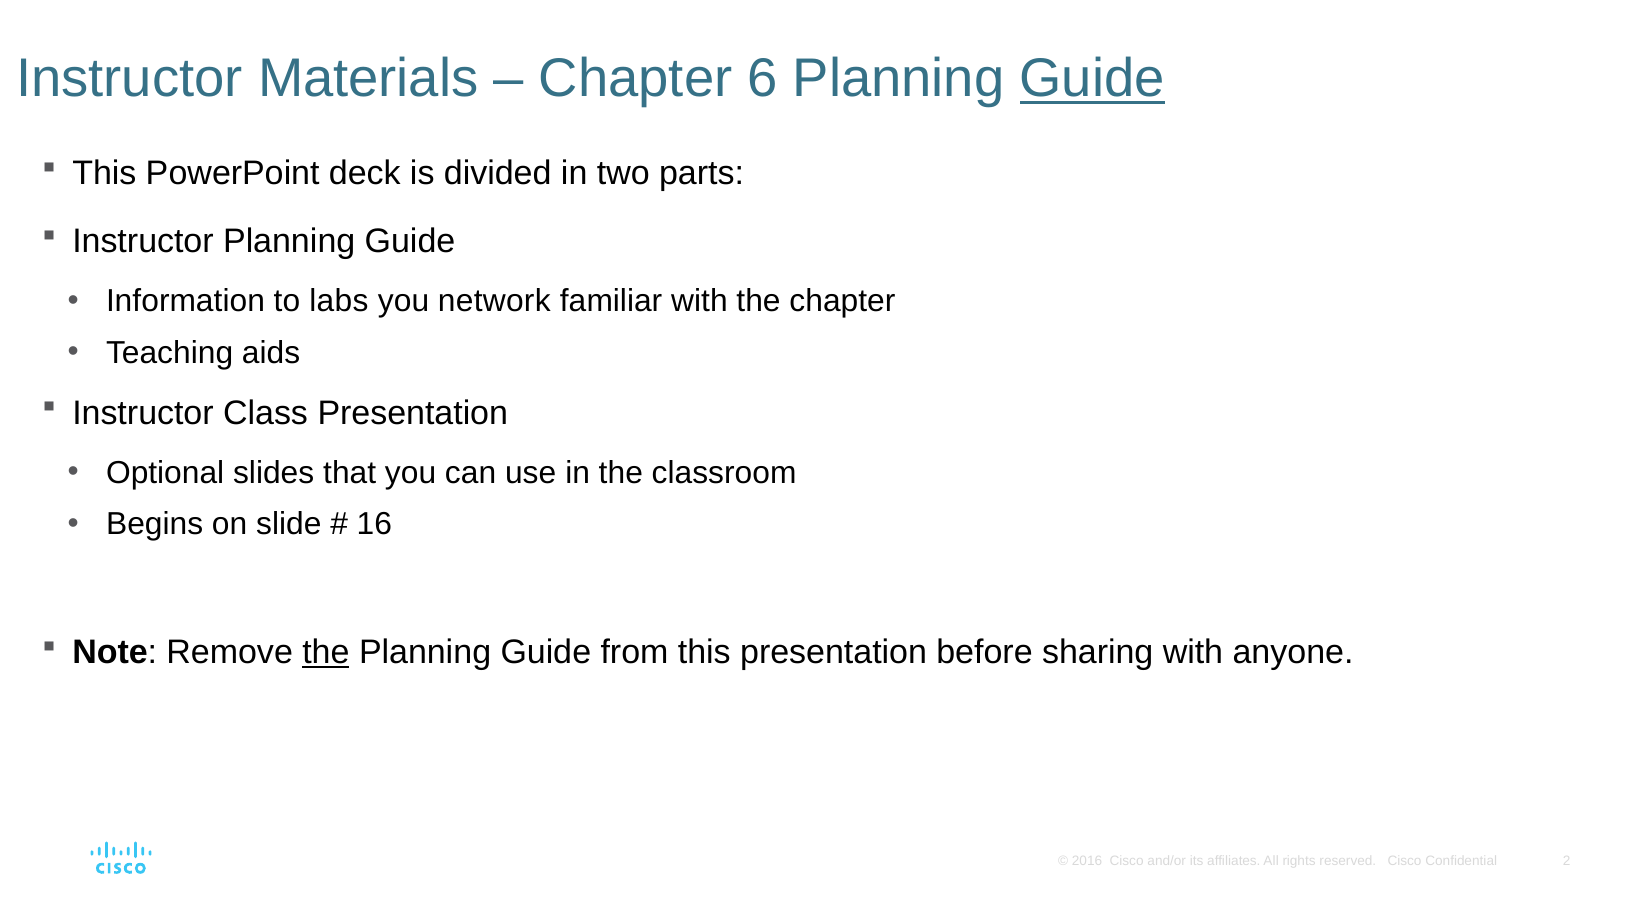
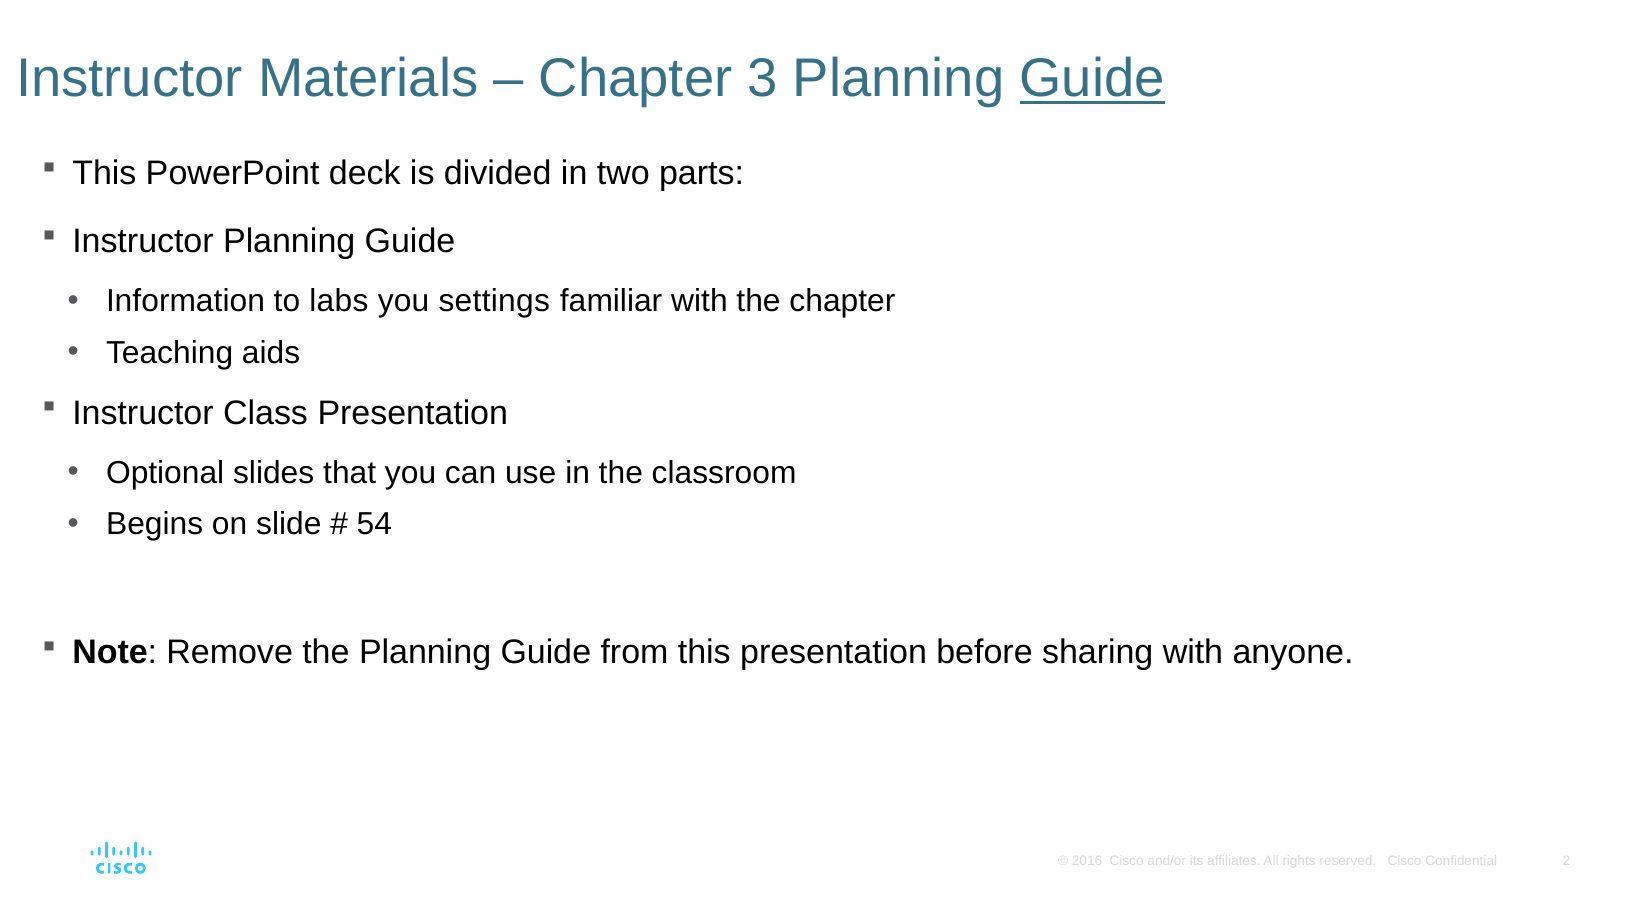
6: 6 -> 3
network: network -> settings
16: 16 -> 54
the at (326, 653) underline: present -> none
